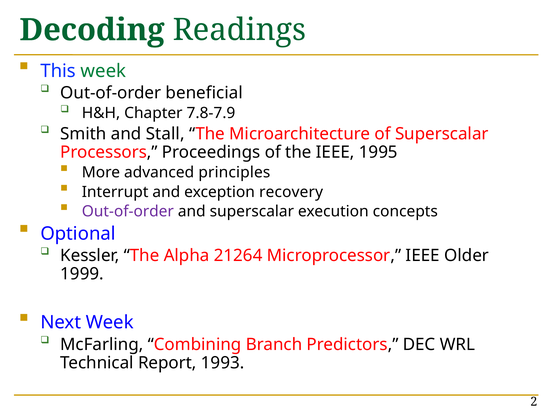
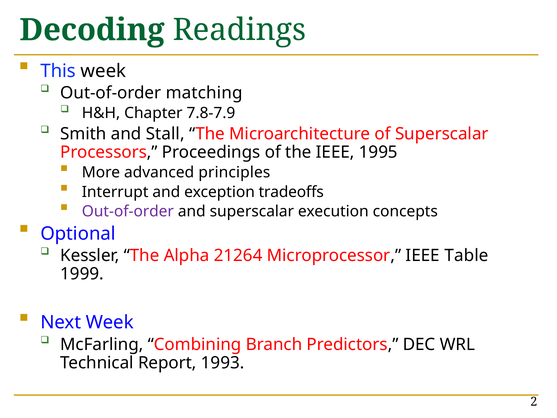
week at (103, 71) colour: green -> black
beneficial: beneficial -> matching
recovery: recovery -> tradeoffs
Older: Older -> Table
